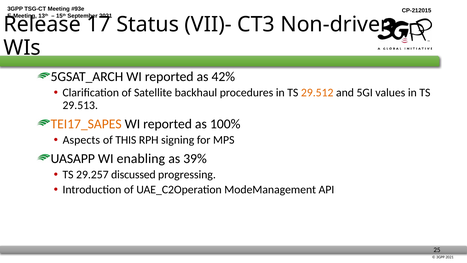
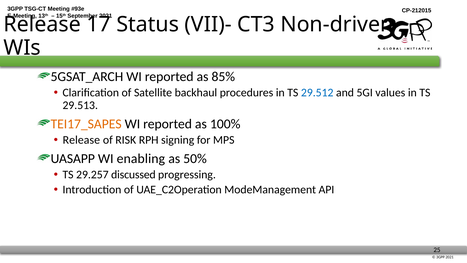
42%: 42% -> 85%
29.512 colour: orange -> blue
Aspects at (81, 140): Aspects -> Release
THIS: THIS -> RISK
39%: 39% -> 50%
